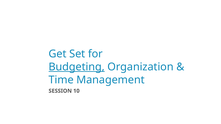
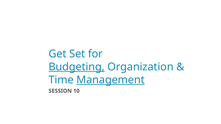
Management underline: none -> present
